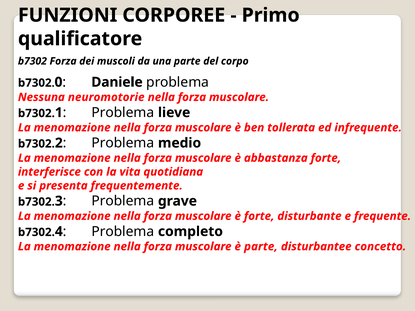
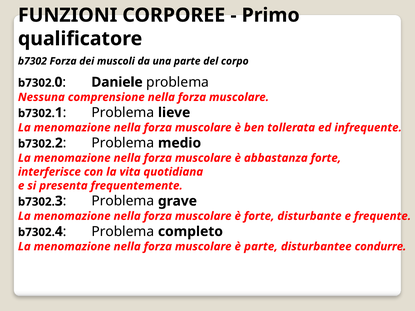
neuromotorie: neuromotorie -> comprensione
concetto: concetto -> condurre
